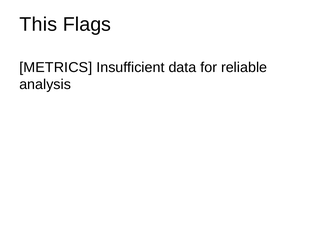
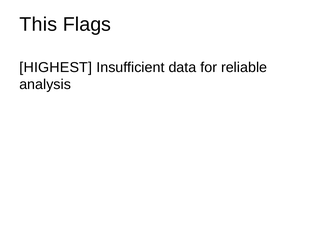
METRICS: METRICS -> HIGHEST
